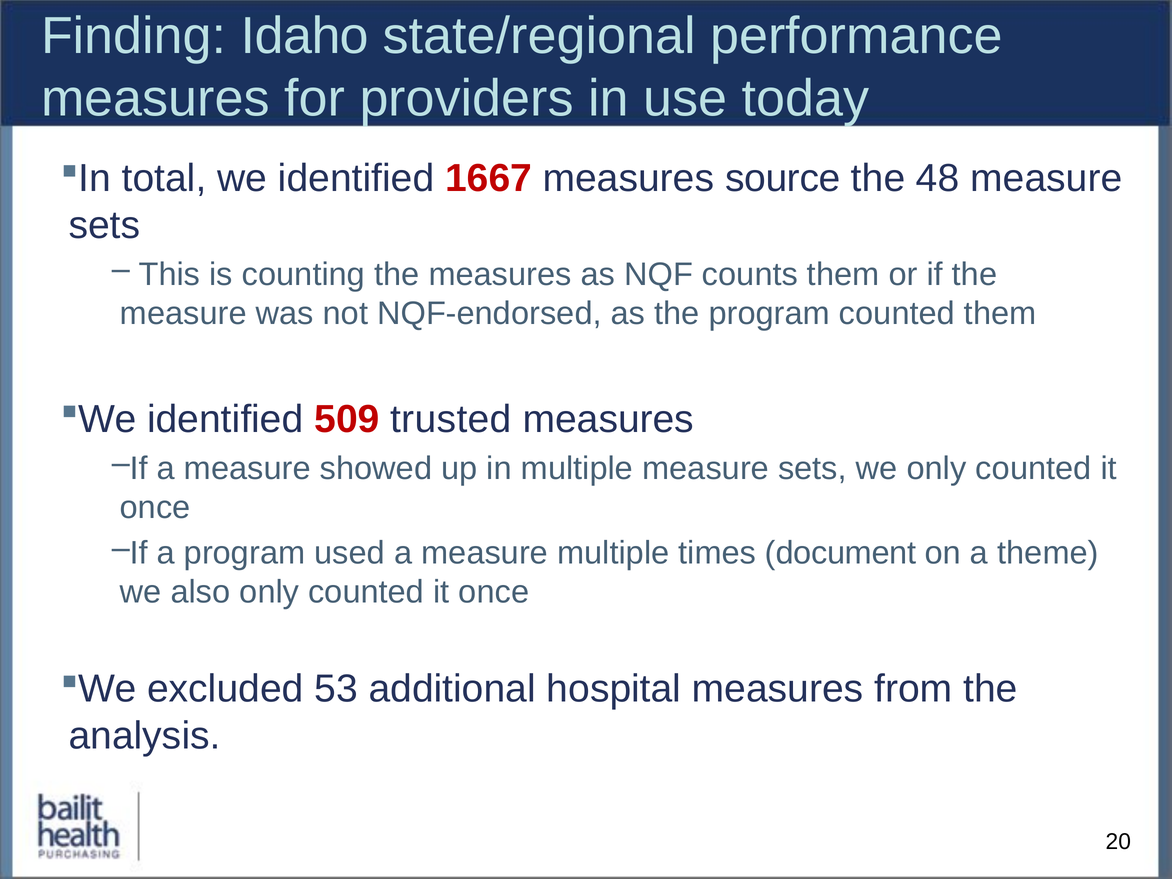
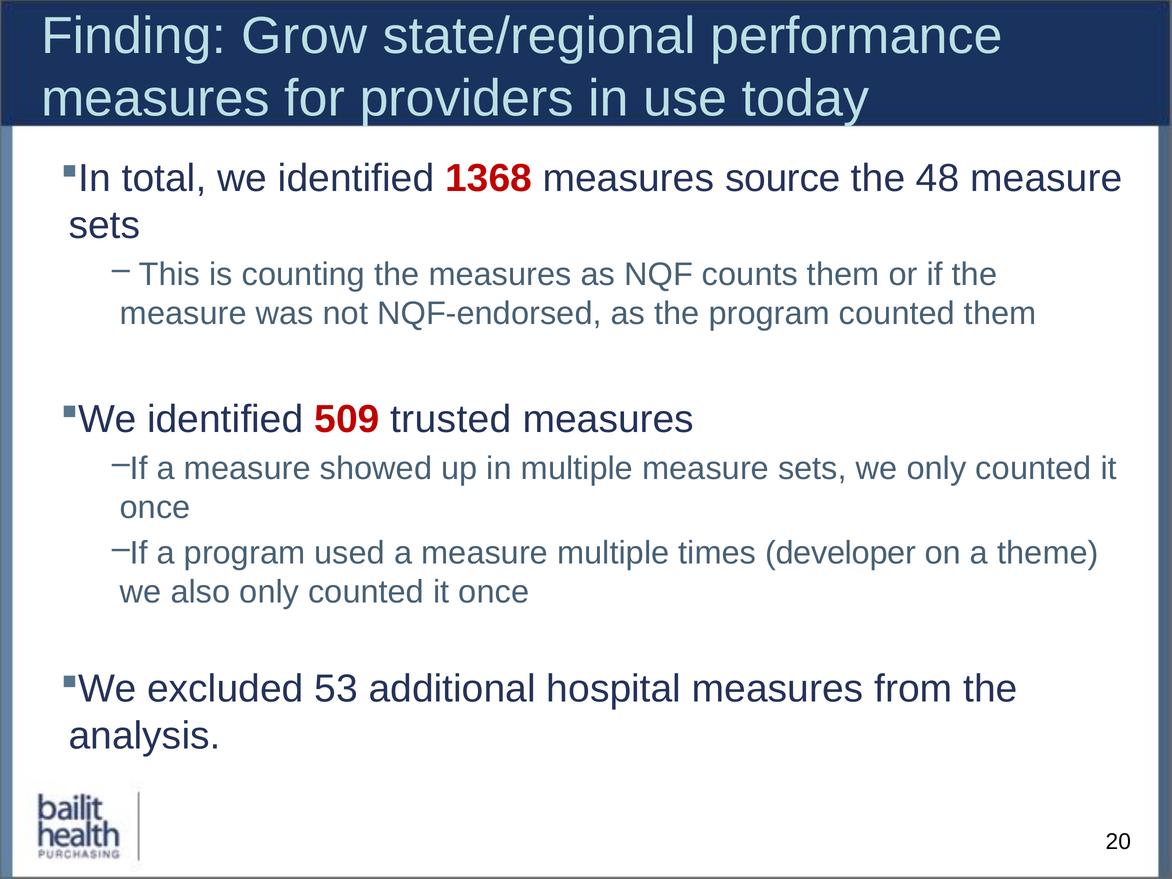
Idaho: Idaho -> Grow
1667: 1667 -> 1368
document: document -> developer
